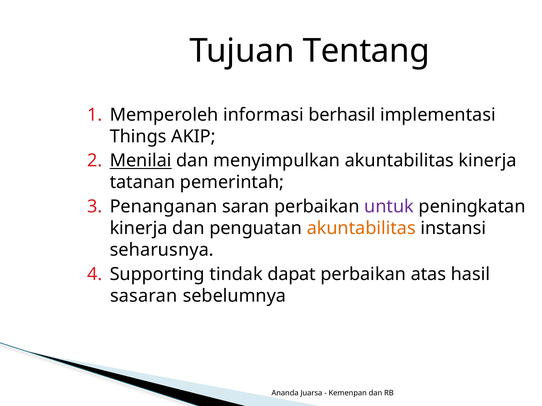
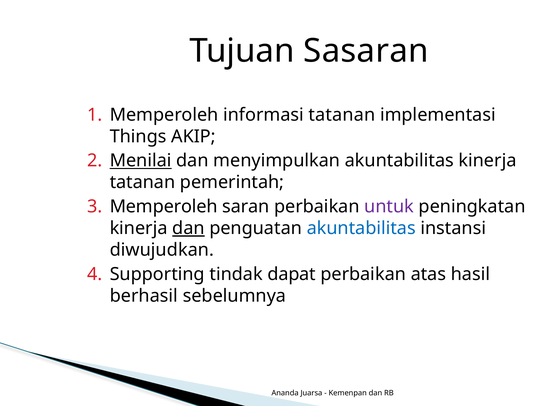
Tentang: Tentang -> Sasaran
informasi berhasil: berhasil -> tatanan
Penanganan at (164, 207): Penanganan -> Memperoleh
dan at (188, 229) underline: none -> present
akuntabilitas at (361, 229) colour: orange -> blue
seharusnya: seharusnya -> diwujudkan
sasaran: sasaran -> berhasil
